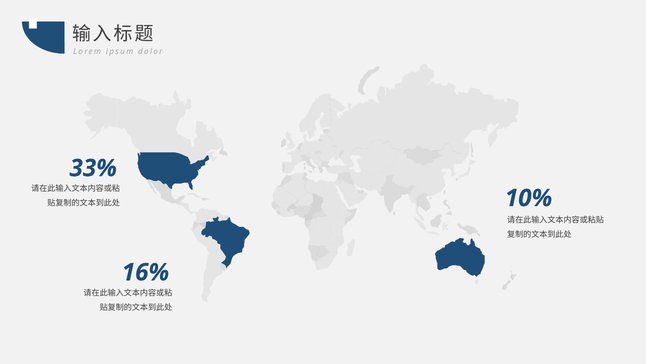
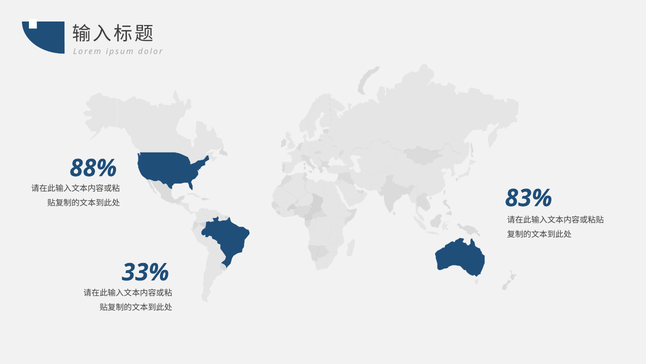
33%: 33% -> 88%
10%: 10% -> 83%
16%: 16% -> 33%
